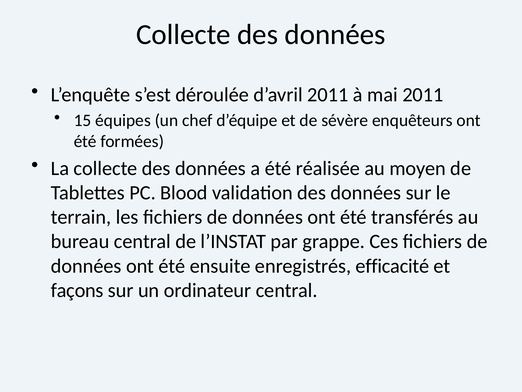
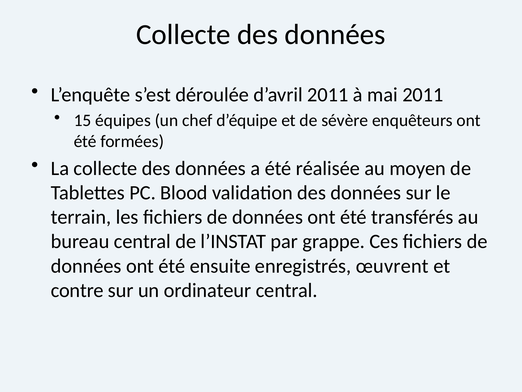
efficacité: efficacité -> œuvrent
façons: façons -> contre
